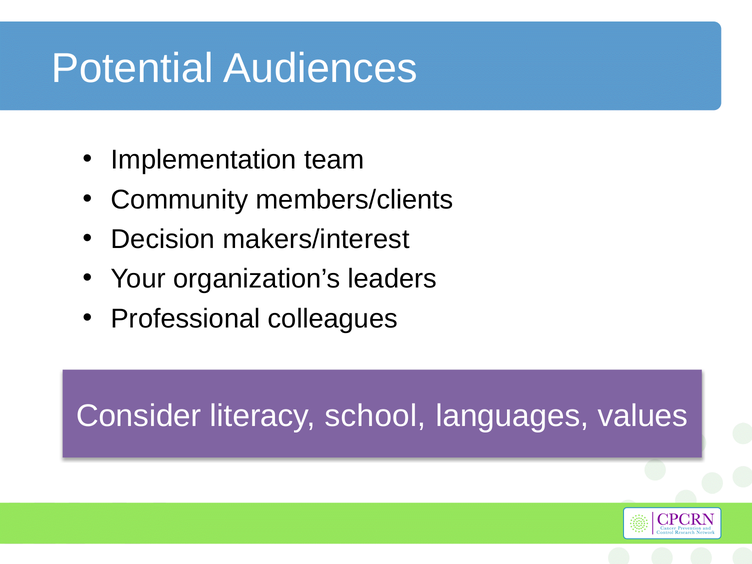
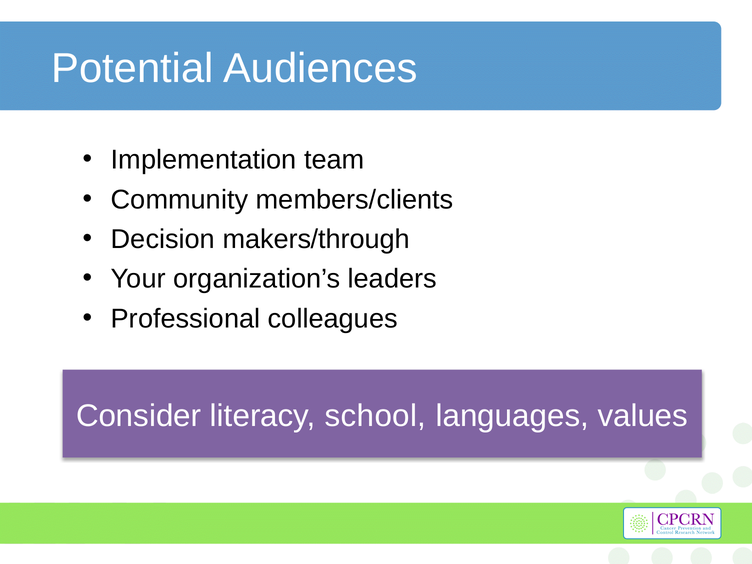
makers/interest: makers/interest -> makers/through
